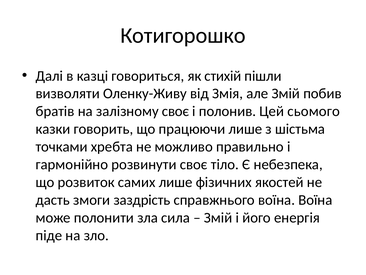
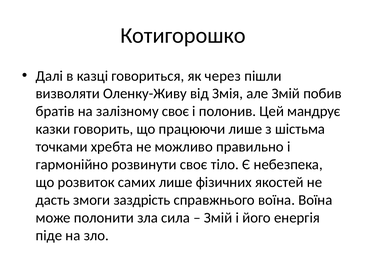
стихій: стихій -> через
сьомого: сьомого -> мандрує
